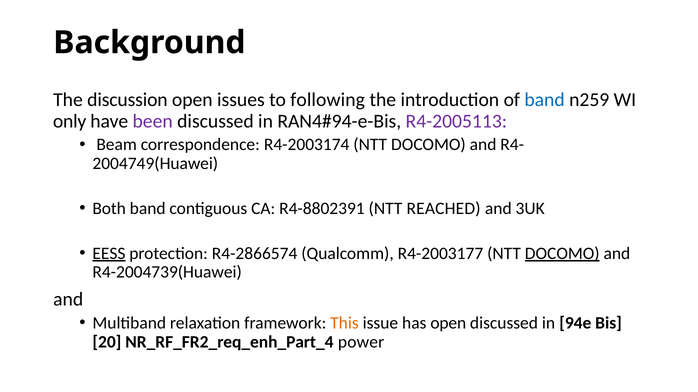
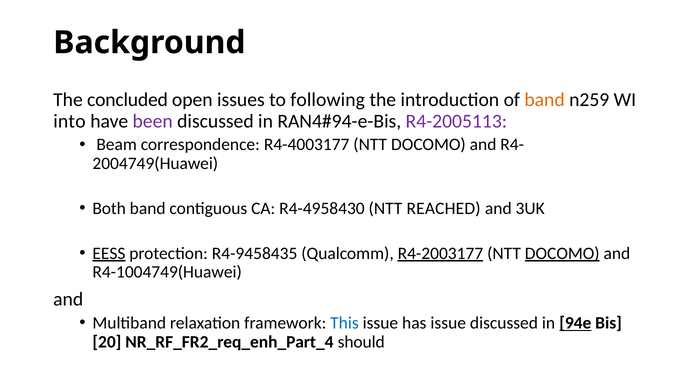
discussion: discussion -> concluded
band at (545, 100) colour: blue -> orange
only: only -> into
R4-2003174: R4-2003174 -> R4-4003177
R4-8802391: R4-8802391 -> R4-4958430
R4-2866574: R4-2866574 -> R4-9458435
R4-2003177 underline: none -> present
R4-2004739(Huawei: R4-2004739(Huawei -> R4-1004749(Huawei
This colour: orange -> blue
has open: open -> issue
94e underline: none -> present
power: power -> should
